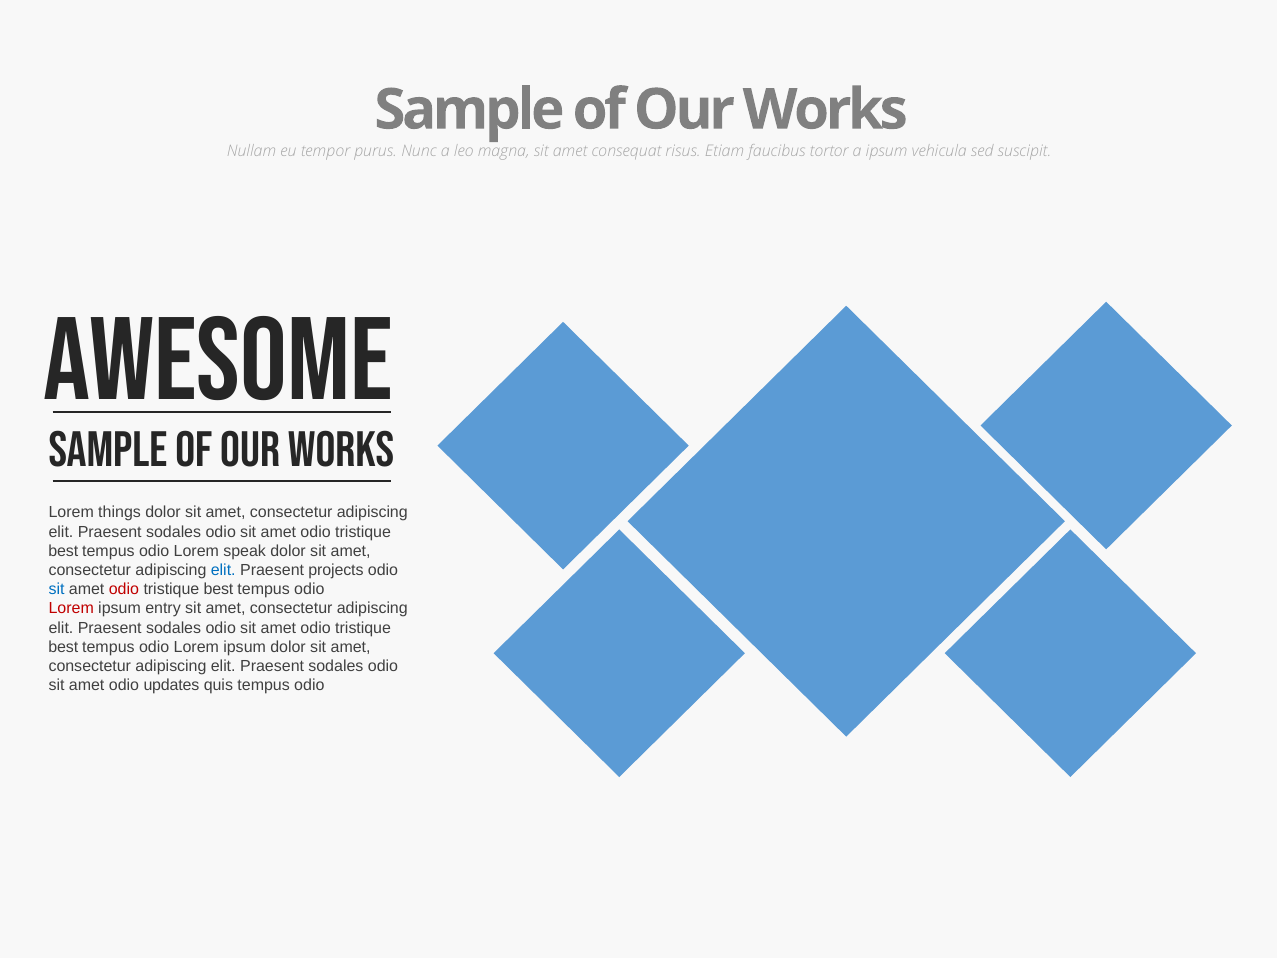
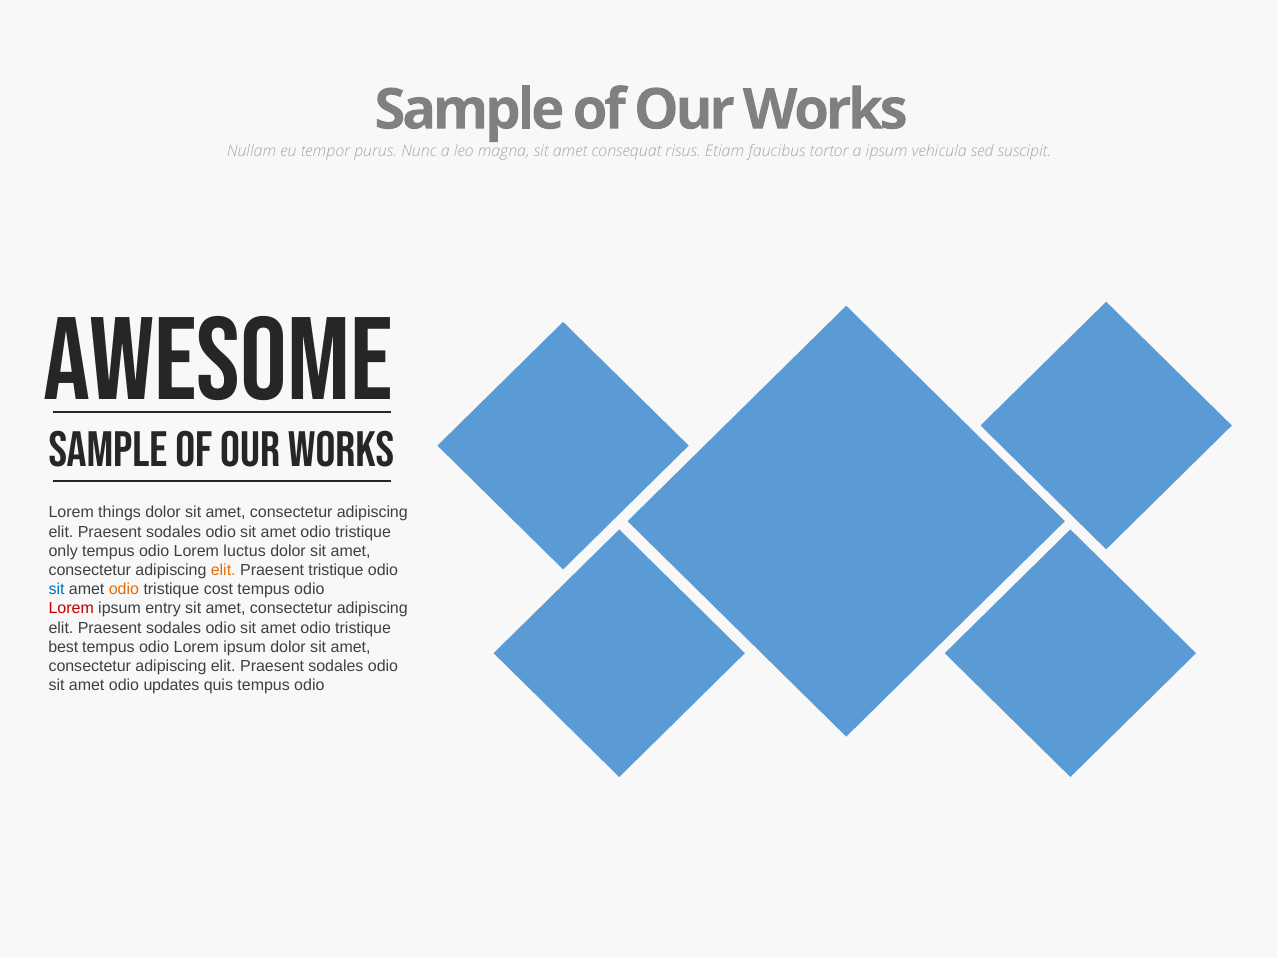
best at (63, 551): best -> only
speak: speak -> luctus
elit at (223, 570) colour: blue -> orange
Praesent projects: projects -> tristique
odio at (124, 589) colour: red -> orange
best at (218, 589): best -> cost
